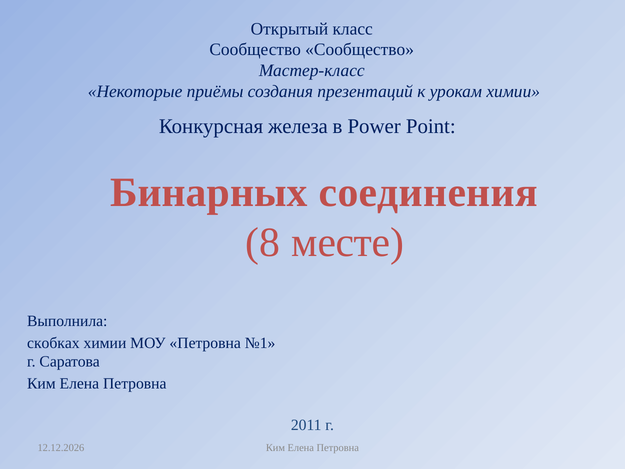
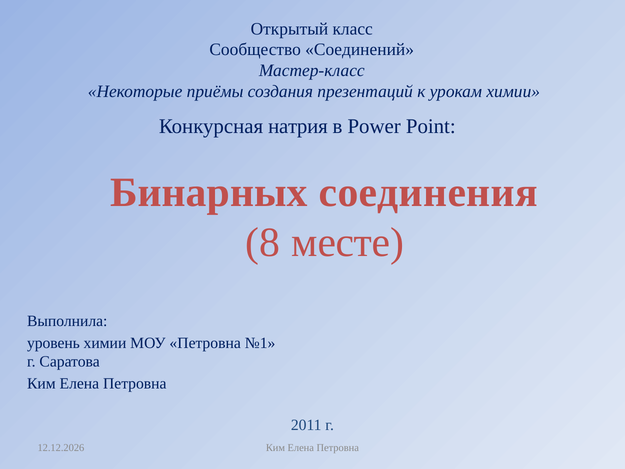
Сообщество Сообщество: Сообщество -> Соединений
железа: железа -> натрия
скобках: скобках -> уровень
